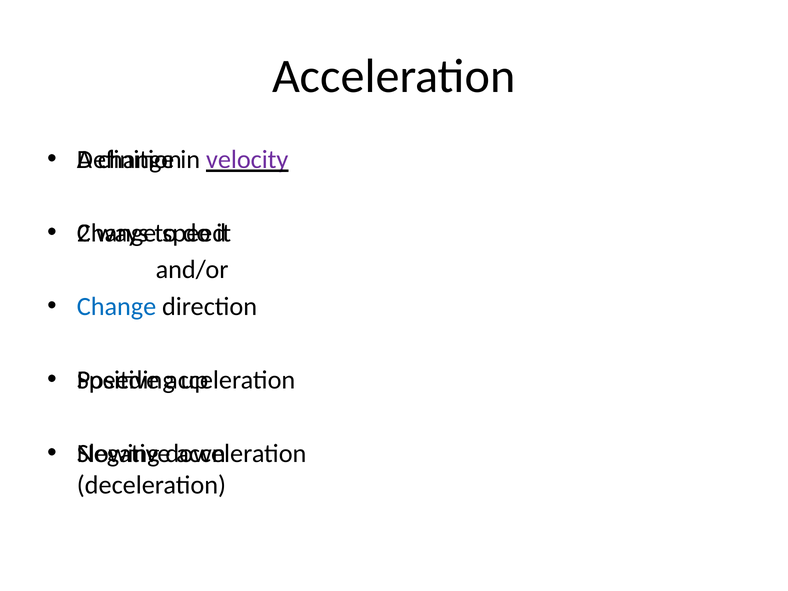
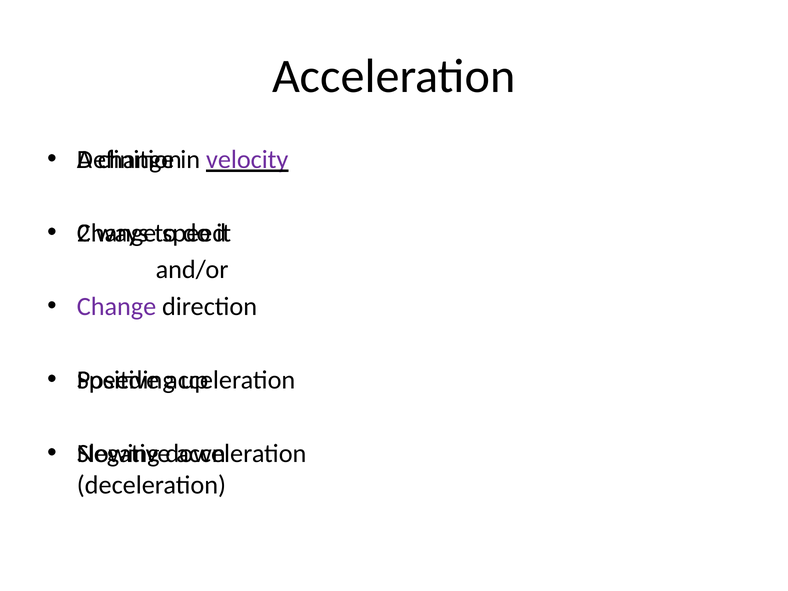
Change at (117, 306) colour: blue -> purple
